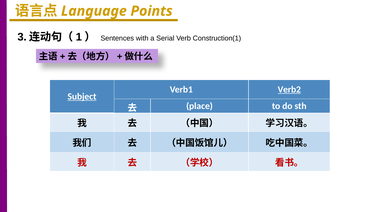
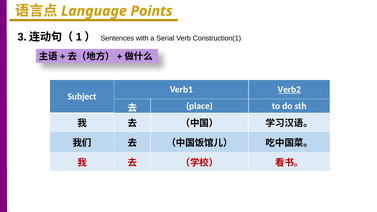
Subject underline: present -> none
